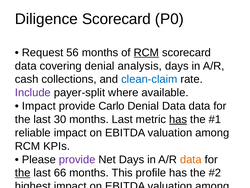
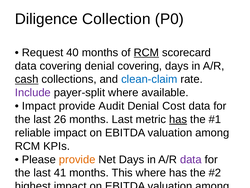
Diligence Scorecard: Scorecard -> Collection
56: 56 -> 40
denial analysis: analysis -> covering
cash at (27, 79) underline: none -> present
Carlo: Carlo -> Audit
Denial Data: Data -> Cost
30: 30 -> 26
provide at (77, 159) colour: purple -> orange
data at (191, 159) colour: orange -> purple
the at (23, 172) underline: present -> none
66: 66 -> 41
This profile: profile -> where
